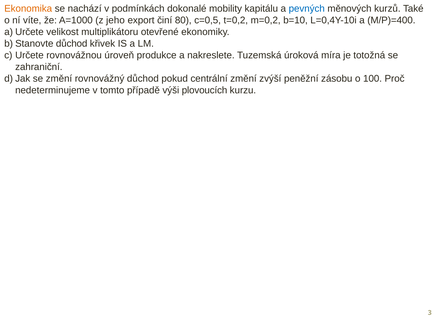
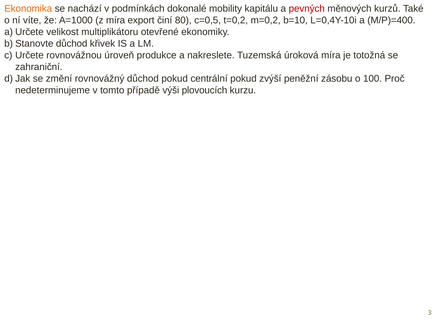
pevných colour: blue -> red
z jeho: jeho -> míra
centrální změní: změní -> pokud
